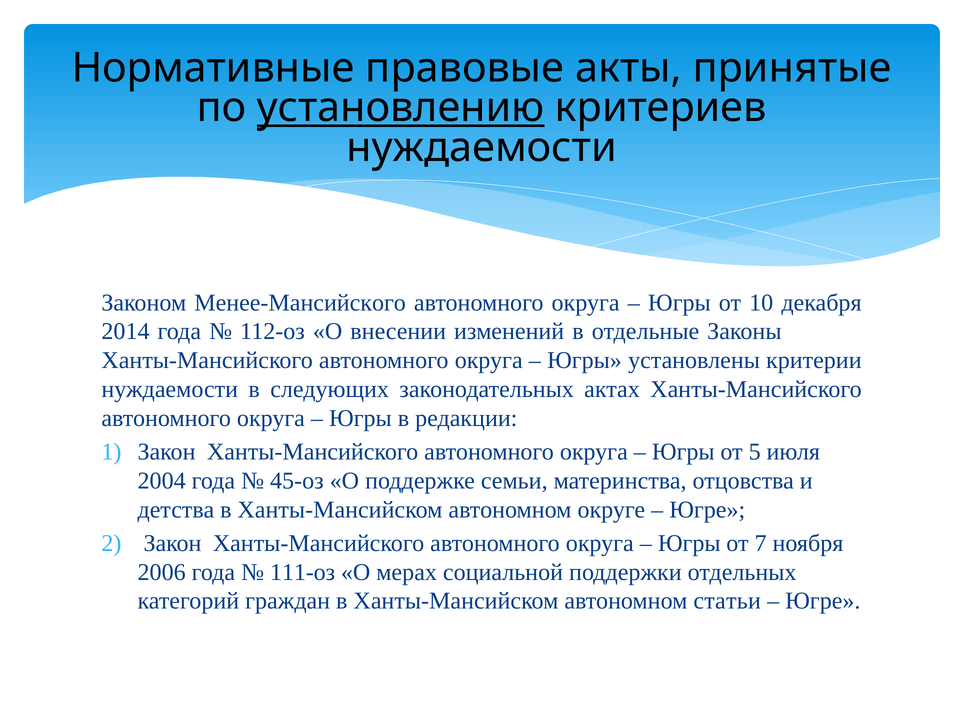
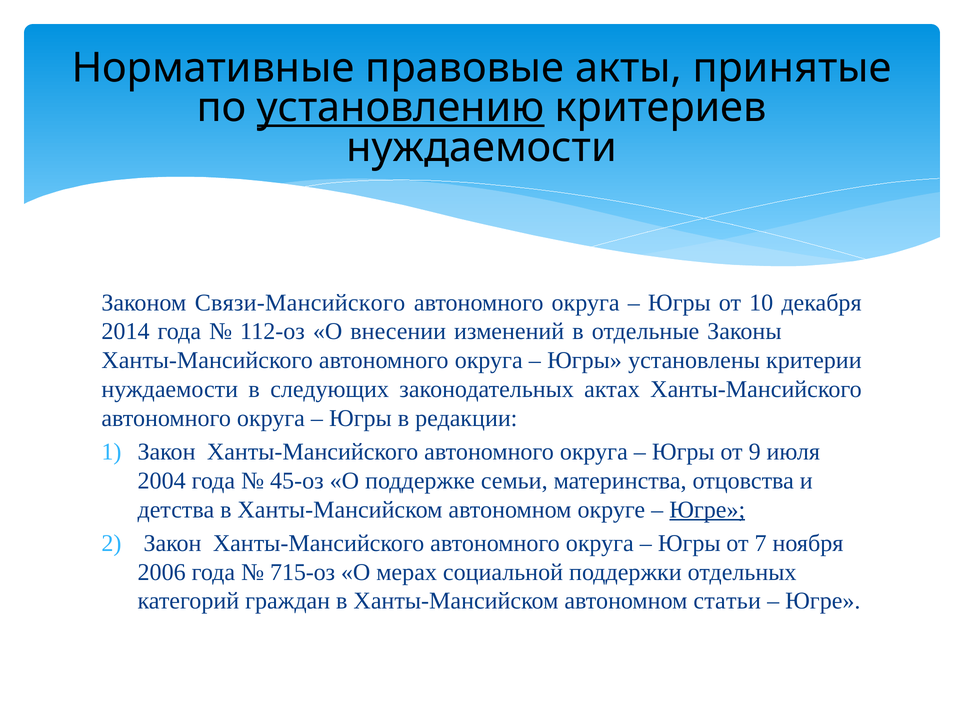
Менее-Мансийского: Менее-Мансийского -> Связи-Мансийского
5: 5 -> 9
Югре at (707, 510) underline: none -> present
111-оз: 111-оз -> 715-оз
